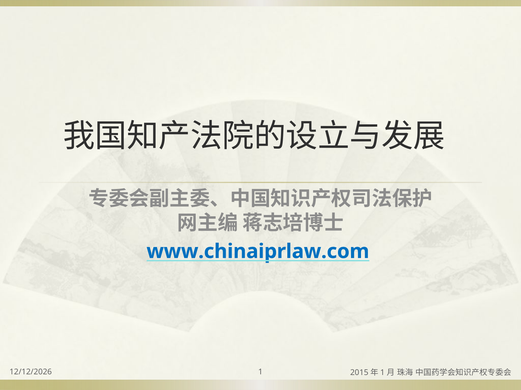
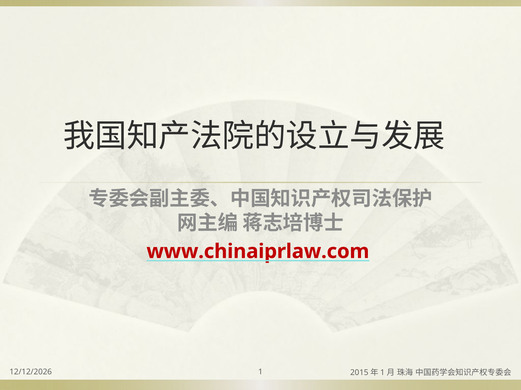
www.chinaiprlaw.com colour: blue -> red
